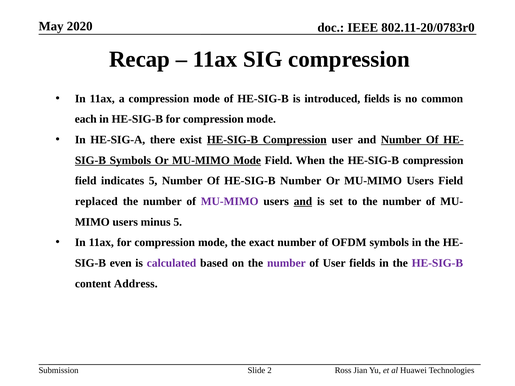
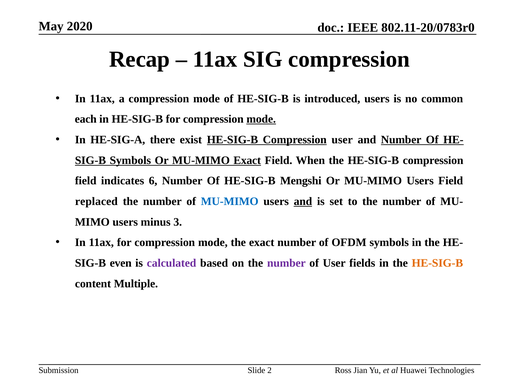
introduced fields: fields -> users
mode at (261, 119) underline: none -> present
MU-MIMO Mode: Mode -> Exact
indicates 5: 5 -> 6
HE-SIG-B Number: Number -> Mengshi
MU-MIMO at (230, 202) colour: purple -> blue
minus 5: 5 -> 3
HE-SIG-B at (437, 263) colour: purple -> orange
Address: Address -> Multiple
